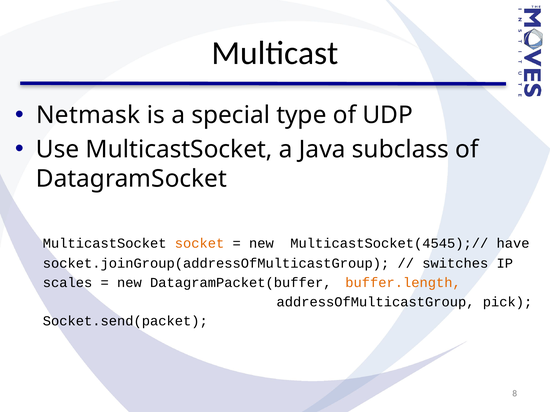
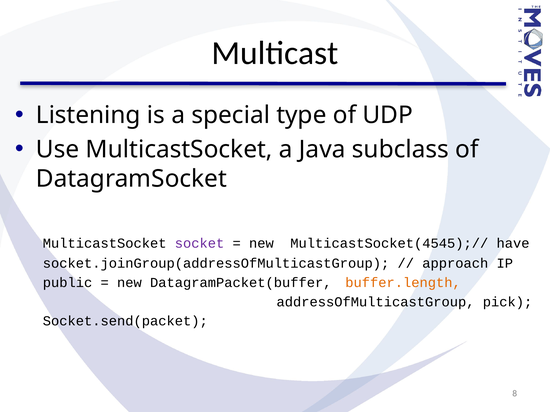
Netmask: Netmask -> Listening
socket colour: orange -> purple
switches: switches -> approach
scales: scales -> public
